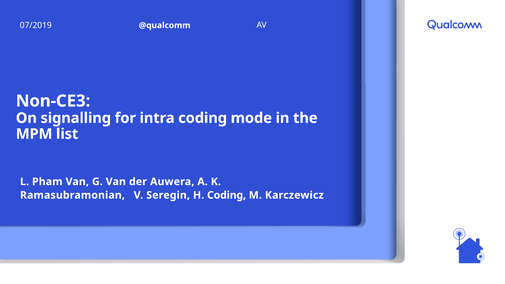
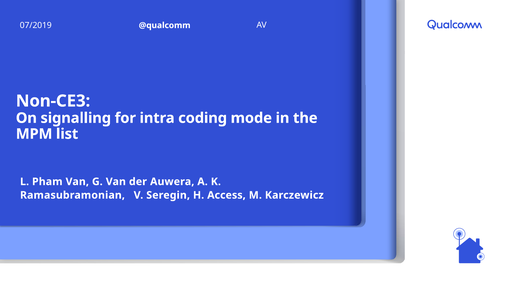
H Coding: Coding -> Access
